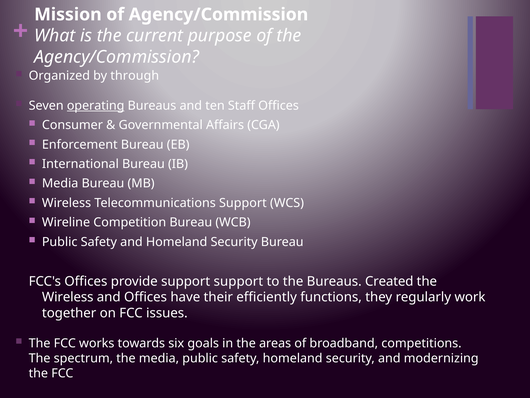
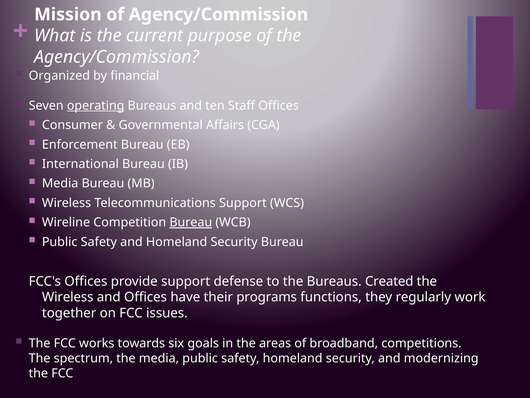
through: through -> financial
Bureau at (191, 222) underline: none -> present
support support: support -> defense
efficiently: efficiently -> programs
